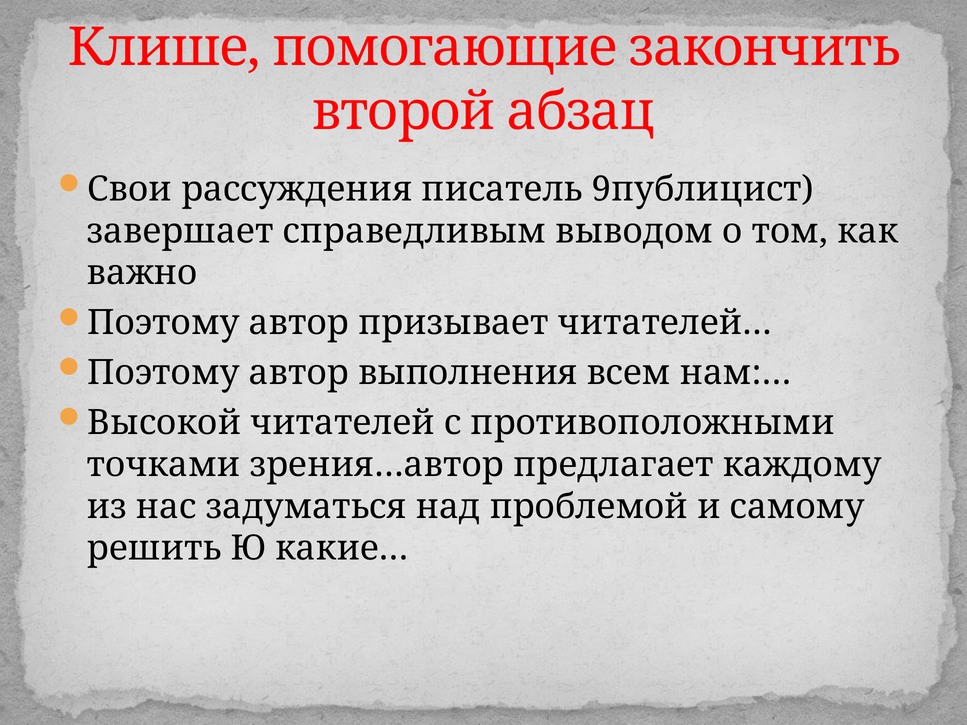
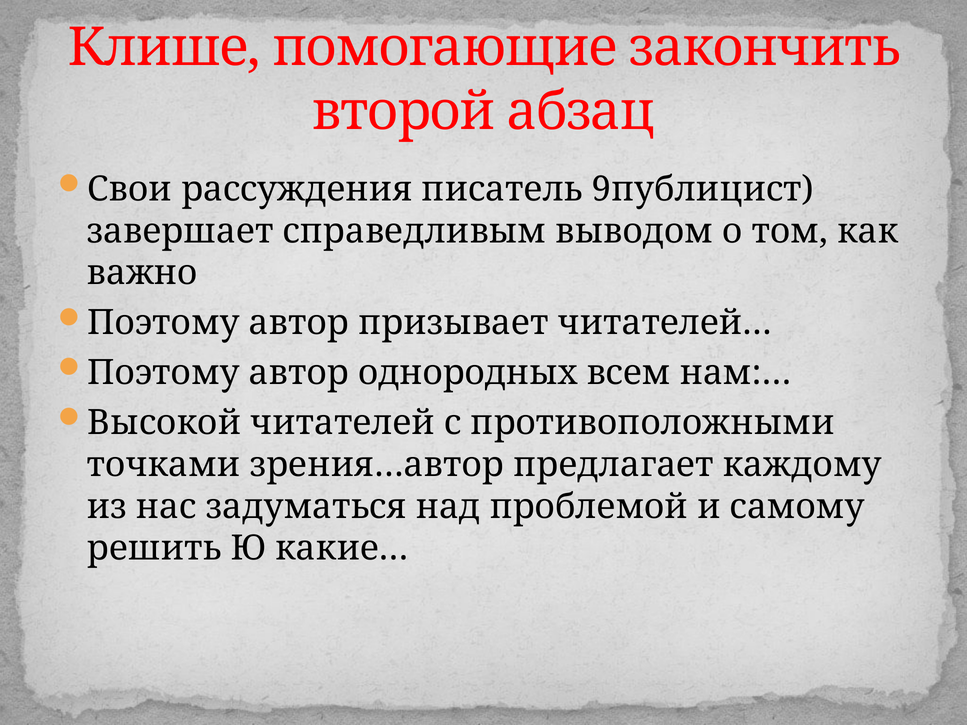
выполнения: выполнения -> однородных
